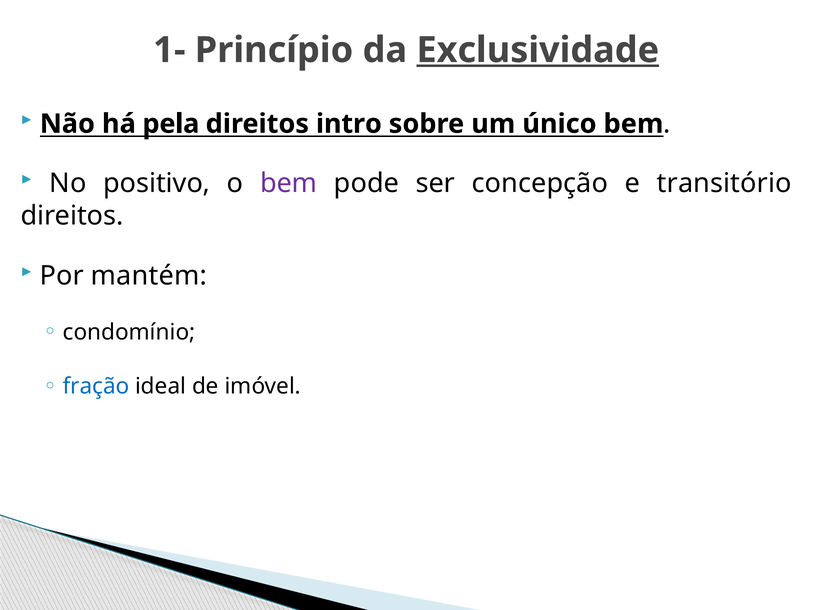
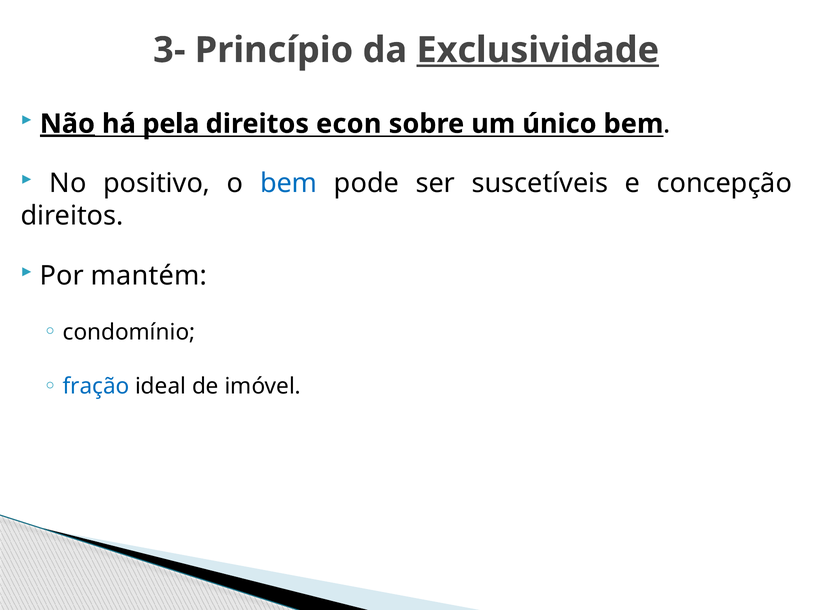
1-: 1- -> 3-
Não underline: none -> present
intro: intro -> econ
bem at (289, 183) colour: purple -> blue
concepção: concepção -> suscetíveis
transitório: transitório -> concepção
